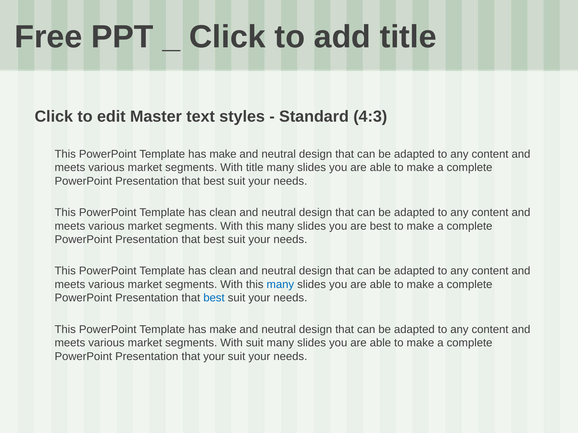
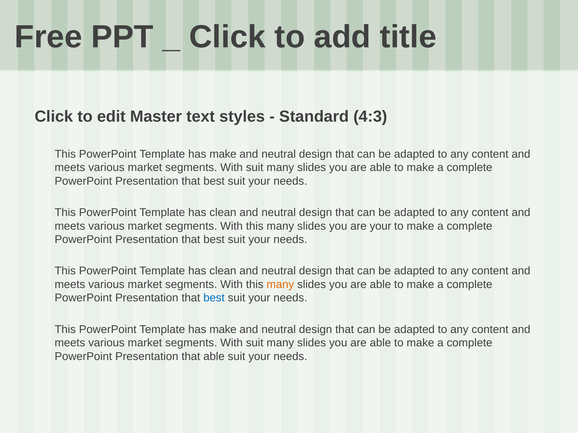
title at (255, 168): title -> suit
are best: best -> your
many at (280, 285) colour: blue -> orange
that your: your -> able
